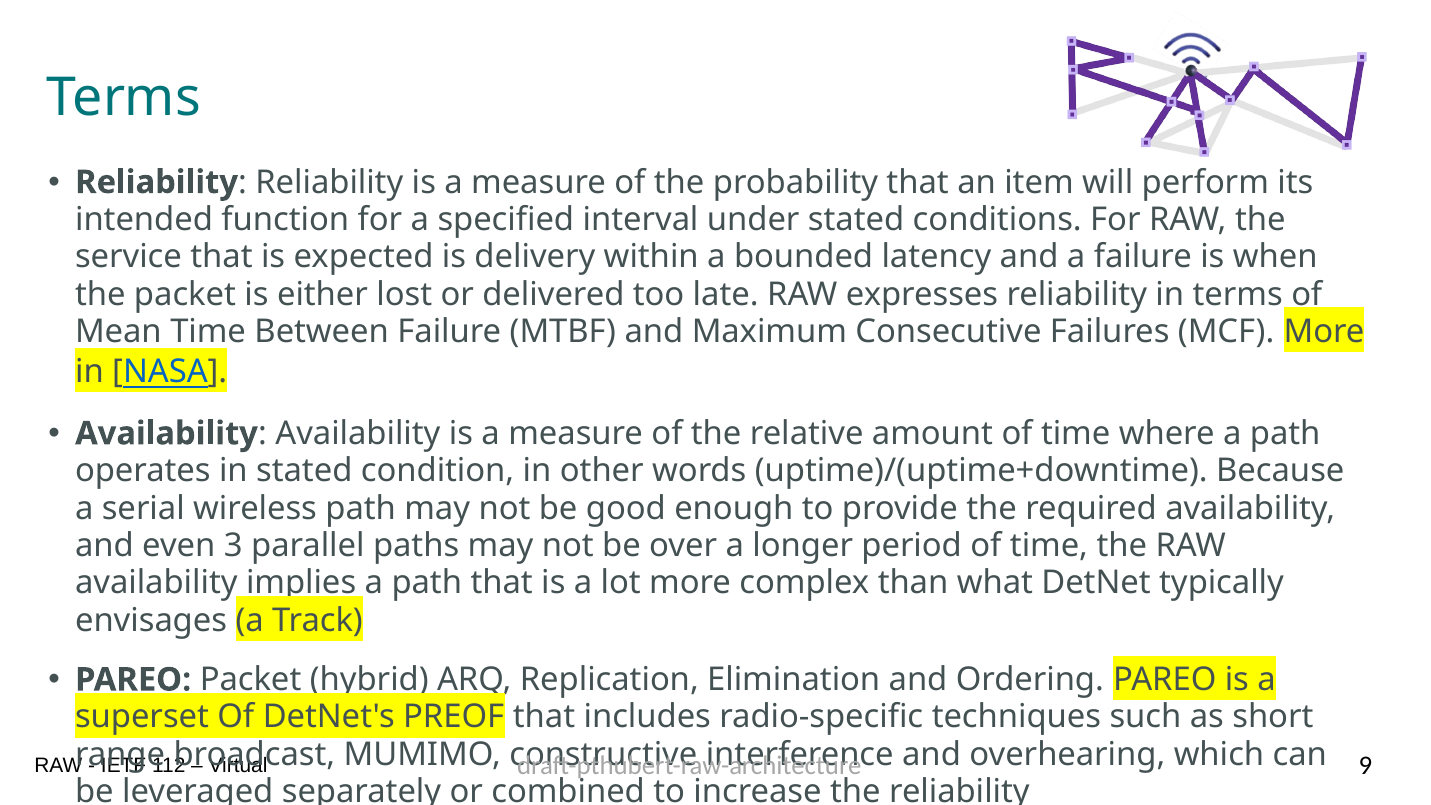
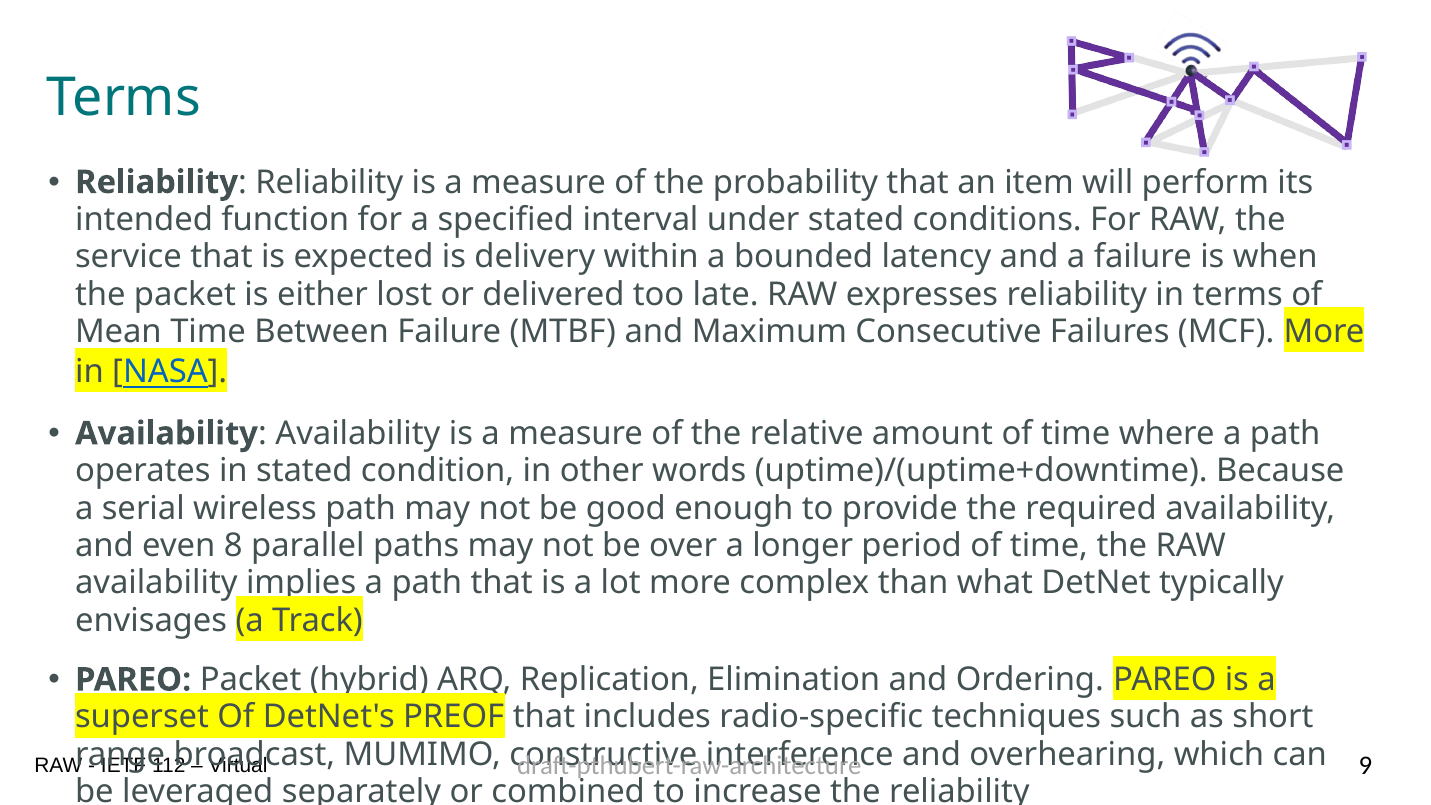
3: 3 -> 8
